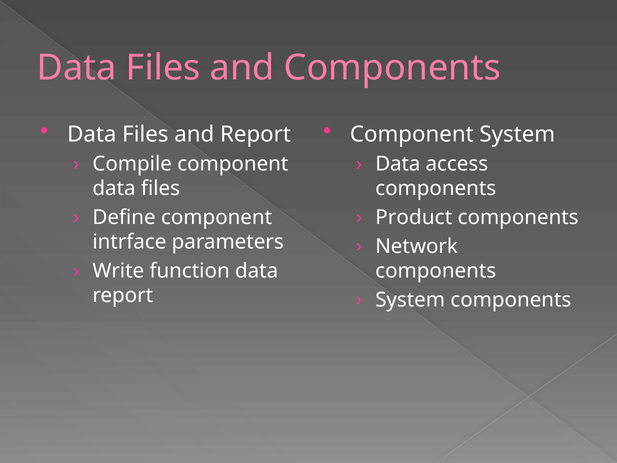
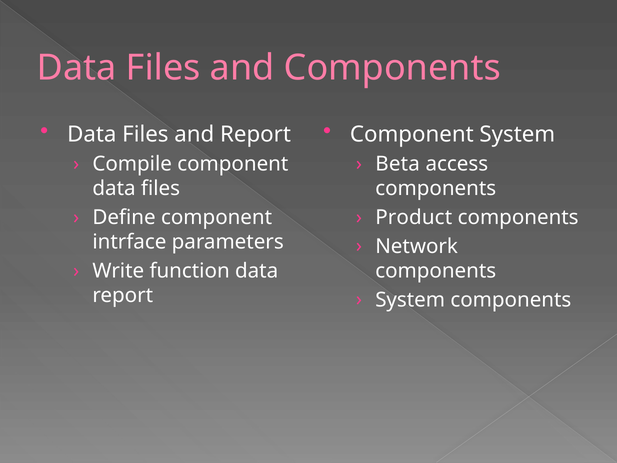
Data at (398, 164): Data -> Beta
